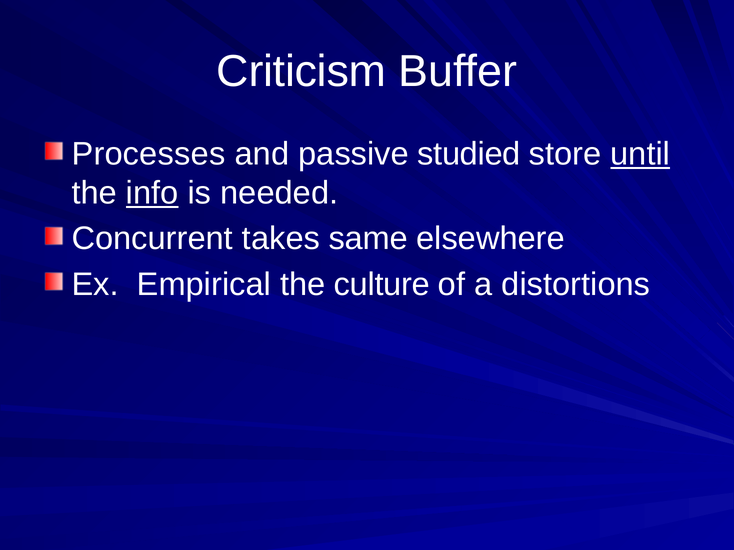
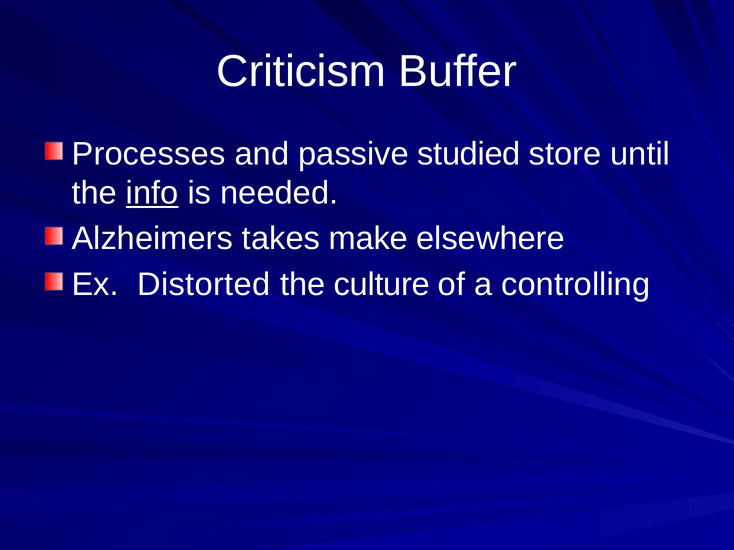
until underline: present -> none
Concurrent: Concurrent -> Alzheimers
same: same -> make
Empirical: Empirical -> Distorted
distortions: distortions -> controlling
